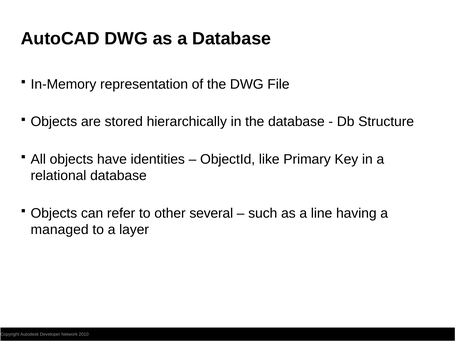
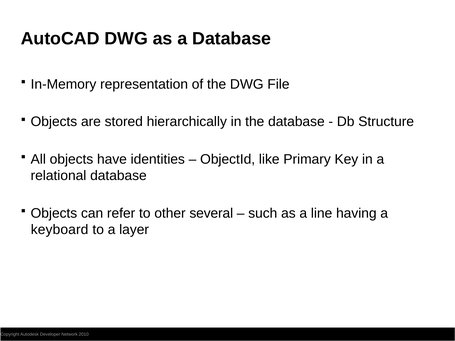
managed: managed -> keyboard
